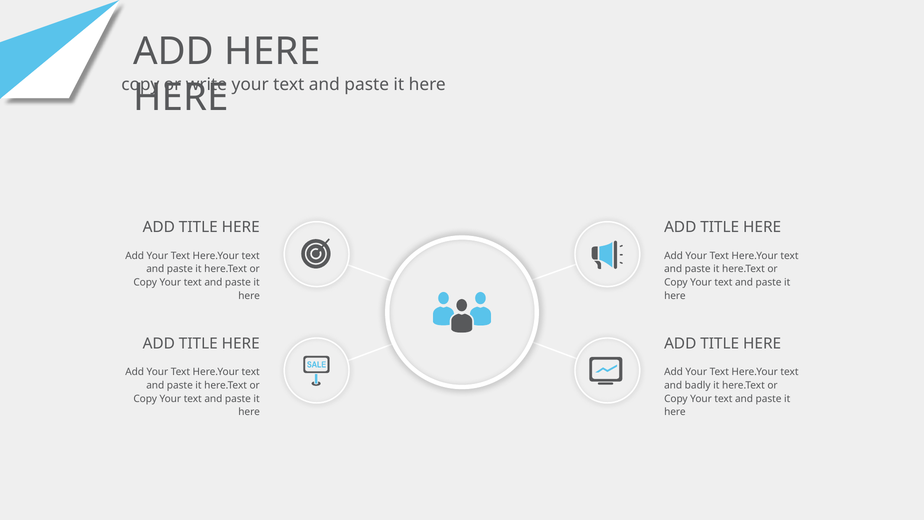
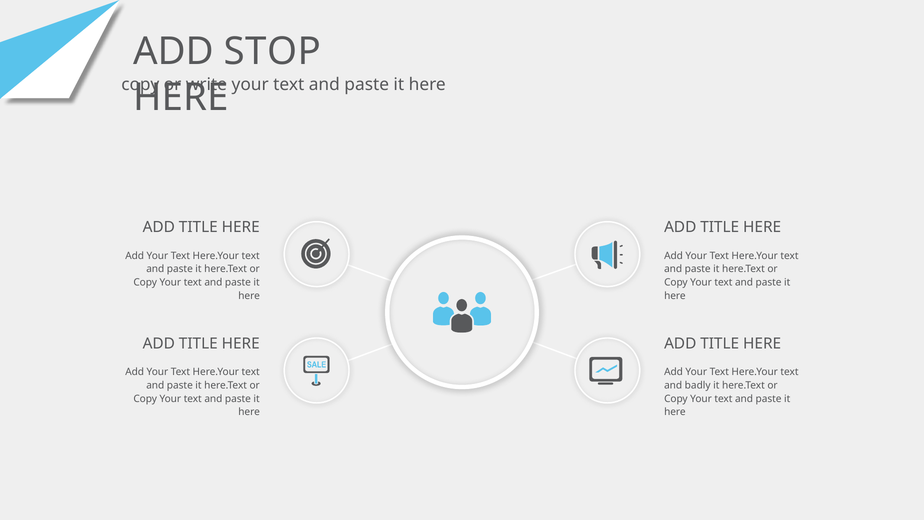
ADD HERE: HERE -> STOP
